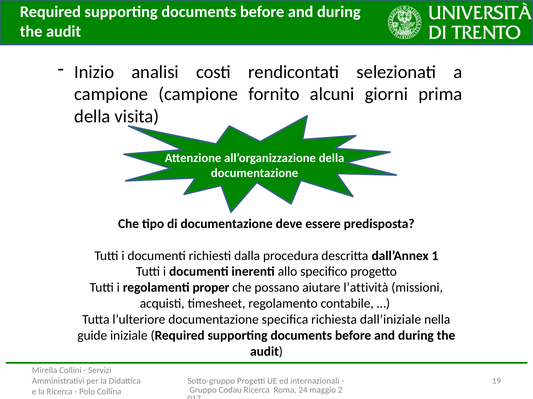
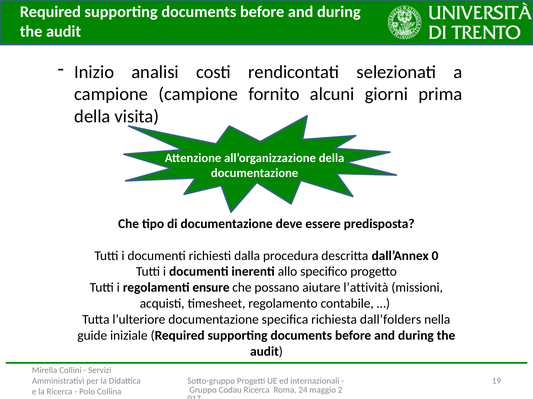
1: 1 -> 0
proper: proper -> ensure
dall’iniziale: dall’iniziale -> dall’folders
